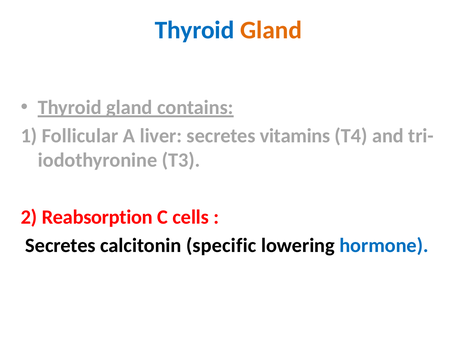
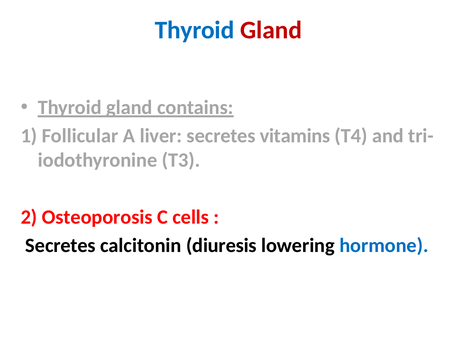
Gland at (271, 30) colour: orange -> red
Reabsorption: Reabsorption -> Osteoporosis
specific: specific -> diuresis
